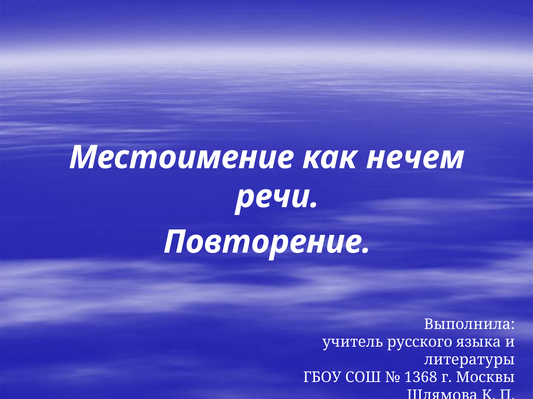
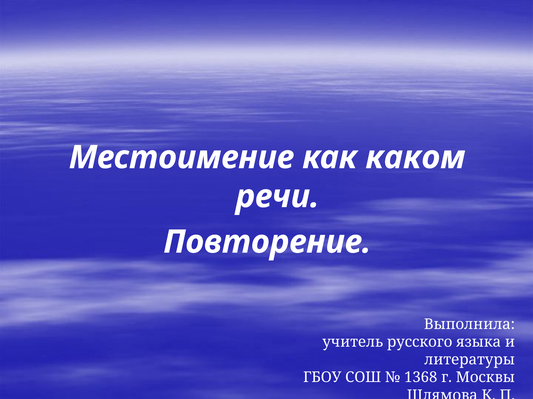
нечем: нечем -> каком
